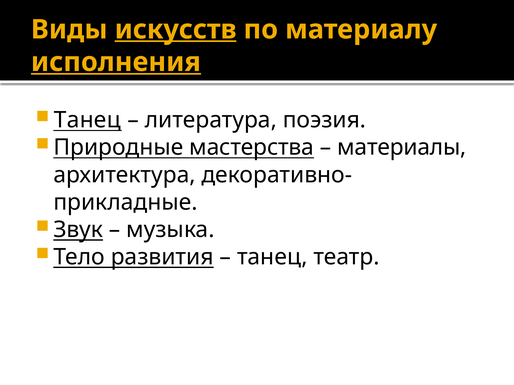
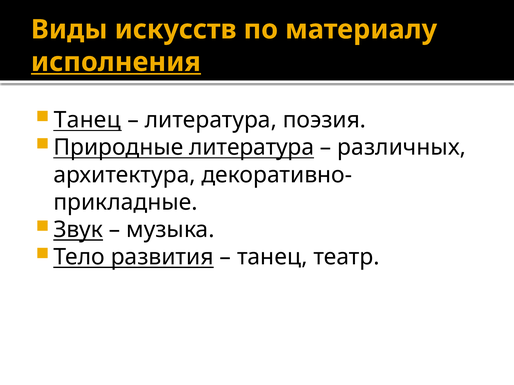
искусств underline: present -> none
Природные мастерства: мастерства -> литература
материалы: материалы -> различных
